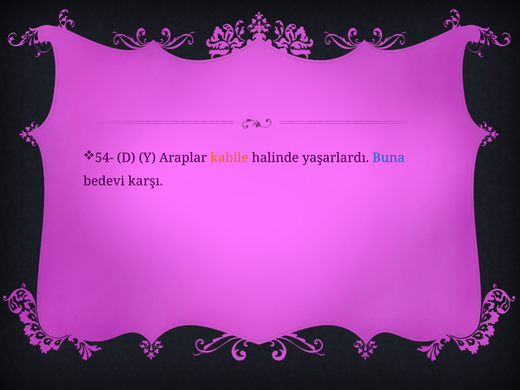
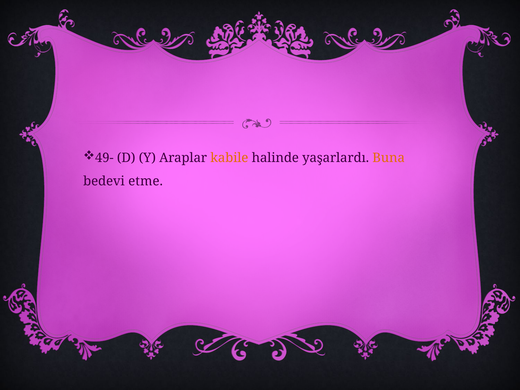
54-: 54- -> 49-
Buna colour: blue -> orange
karşı: karşı -> etme
